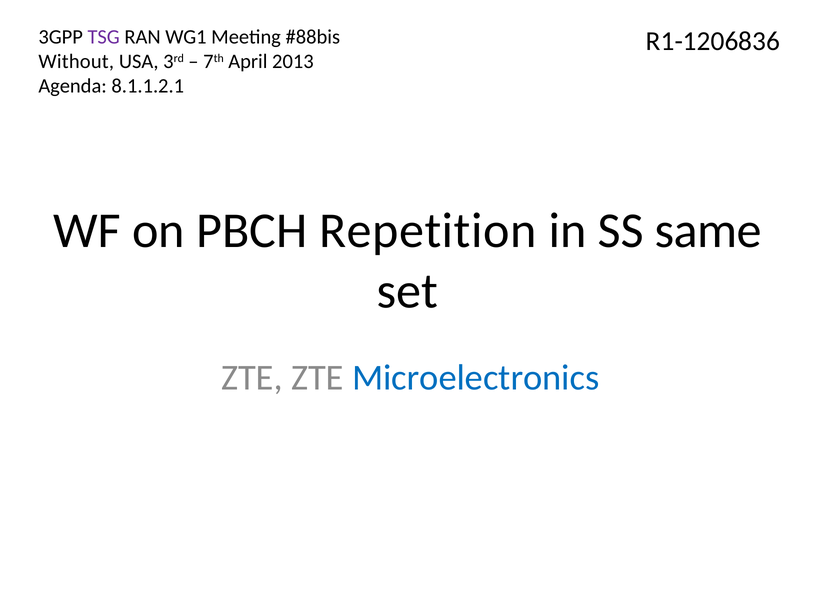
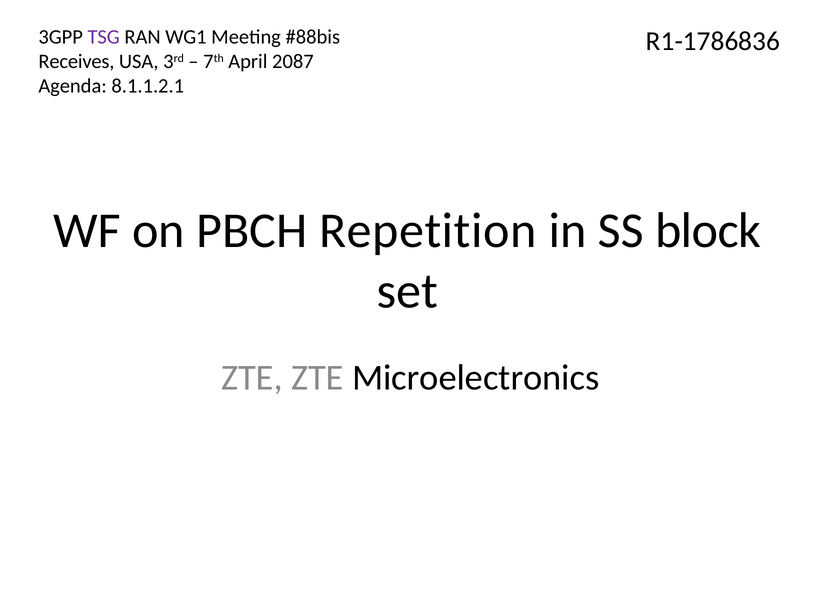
R1-1206836: R1-1206836 -> R1-1786836
Without: Without -> Receives
2013: 2013 -> 2087
same: same -> block
Microelectronics colour: blue -> black
